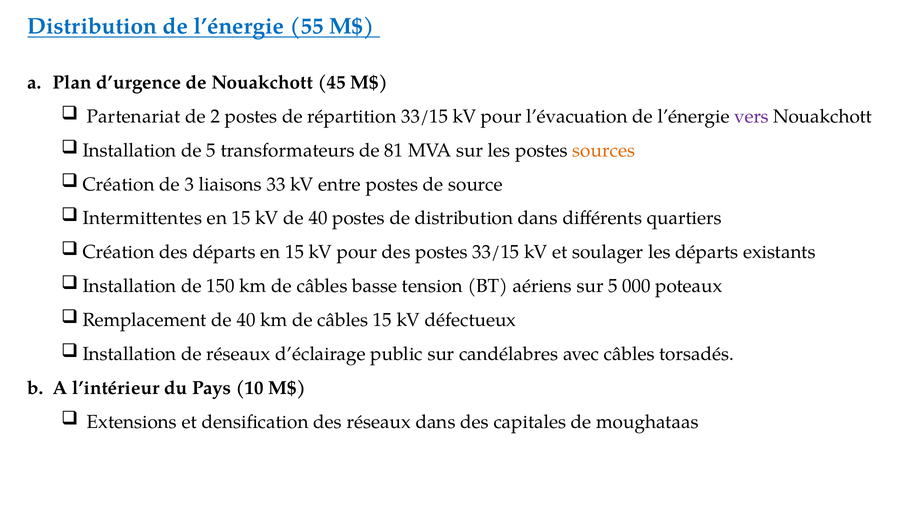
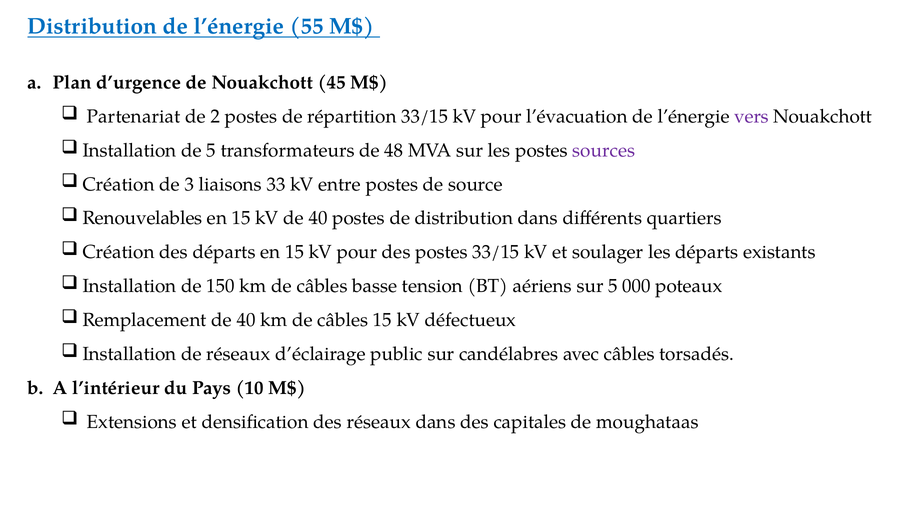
81: 81 -> 48
sources colour: orange -> purple
Intermittentes: Intermittentes -> Renouvelables
